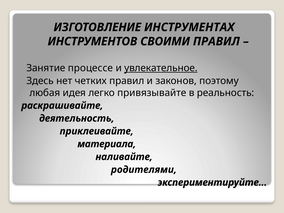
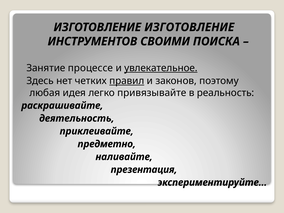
ИЗГОТОВЛЕНИЕ ИНСТРУМЕНТАХ: ИНСТРУМЕНТАХ -> ИЗГОТОВЛЕНИЕ
СВОИМИ ПРАВИЛ: ПРАВИЛ -> ПОИСКА
правил at (127, 81) underline: none -> present
материала: материала -> предметно
родителями: родителями -> презентация
